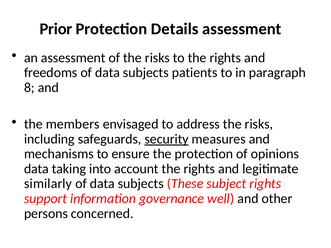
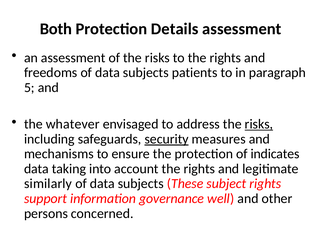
Prior: Prior -> Both
8: 8 -> 5
members: members -> whatever
risks at (259, 124) underline: none -> present
opinions: opinions -> indicates
